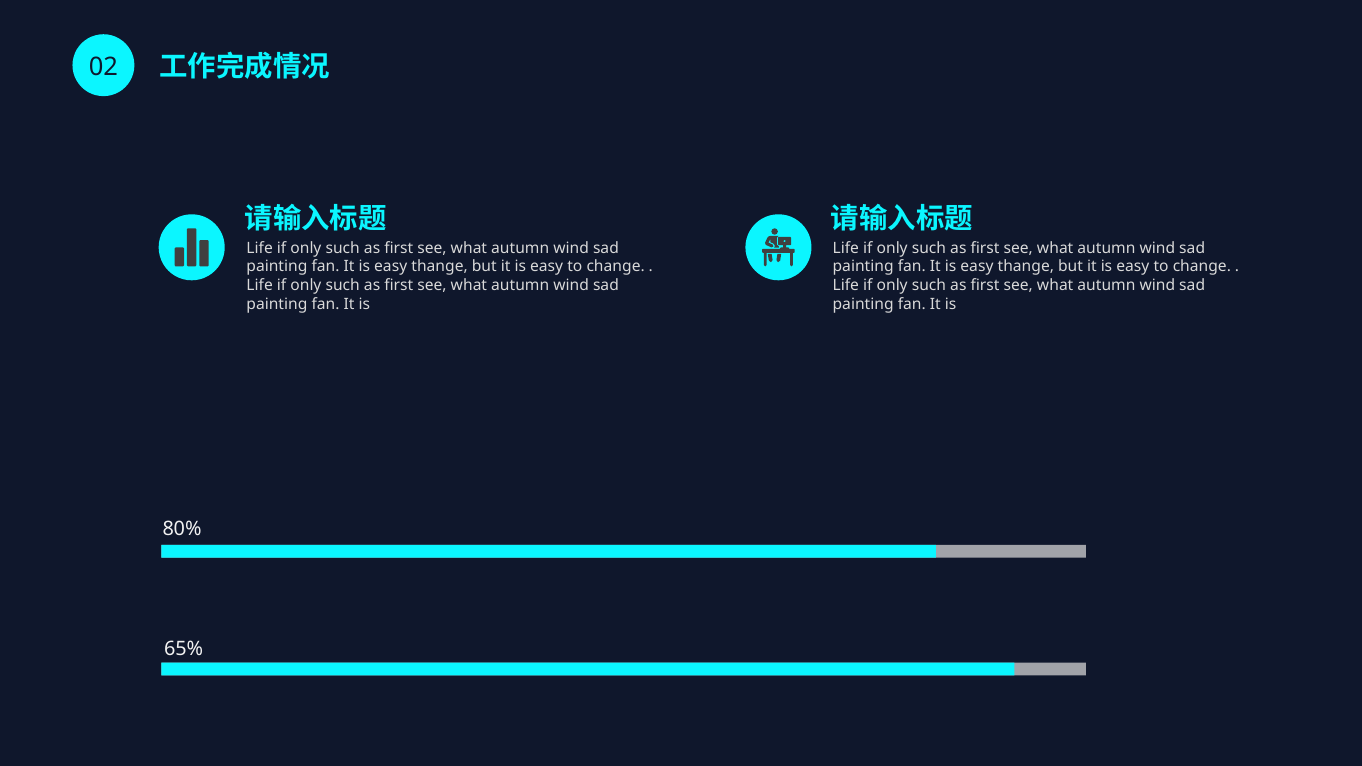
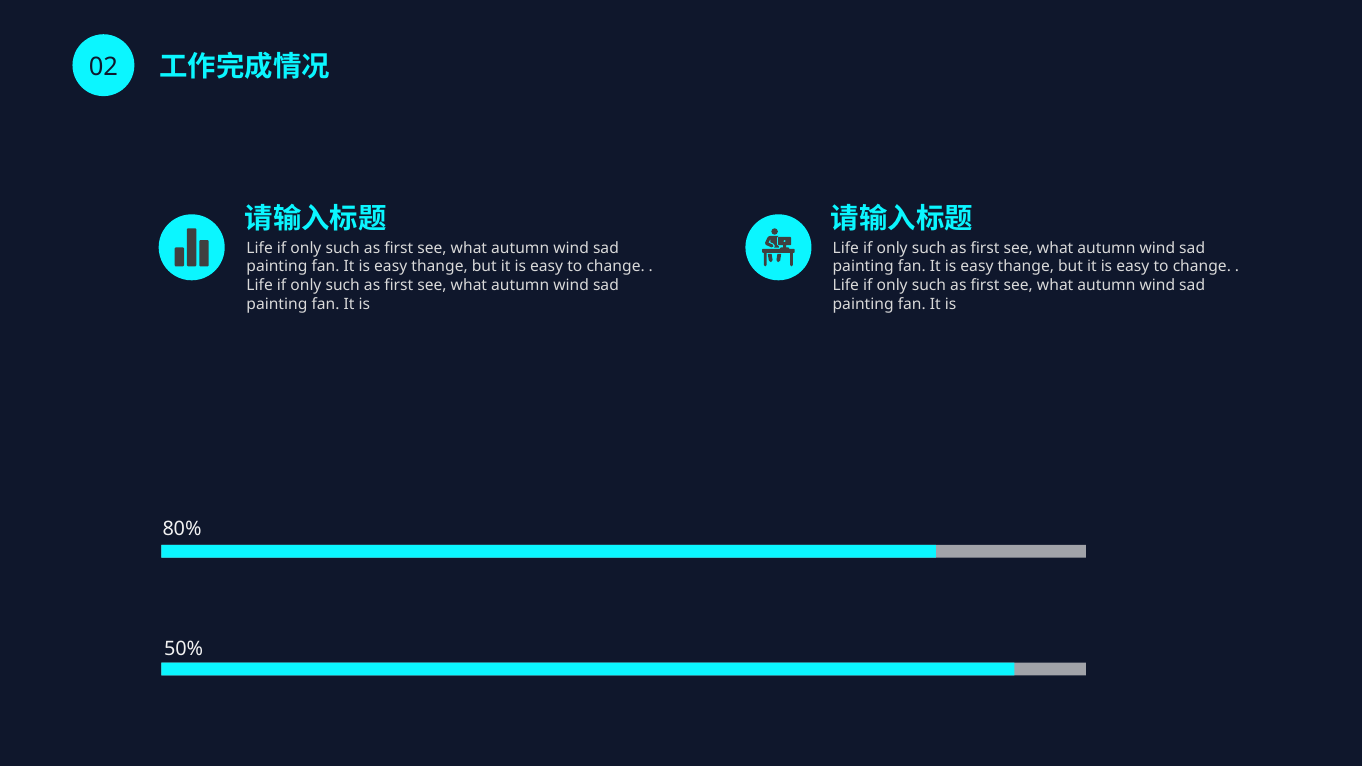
65%: 65% -> 50%
